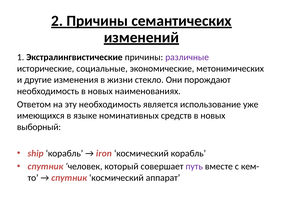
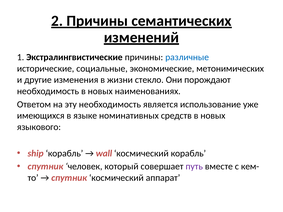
различные colour: purple -> blue
выборный: выборный -> языкового
iron: iron -> wall
